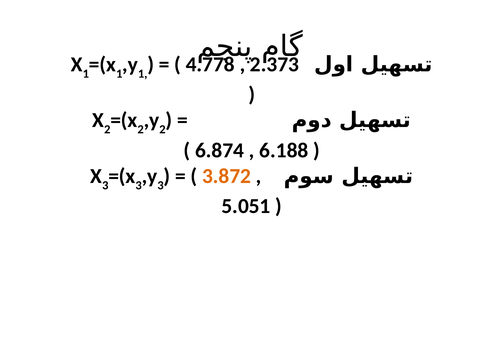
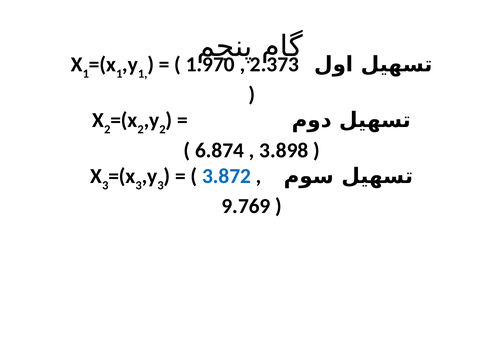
4.778: 4.778 -> 1.970
6.188: 6.188 -> 3.898
3.872 colour: orange -> blue
5.051: 5.051 -> 9.769
